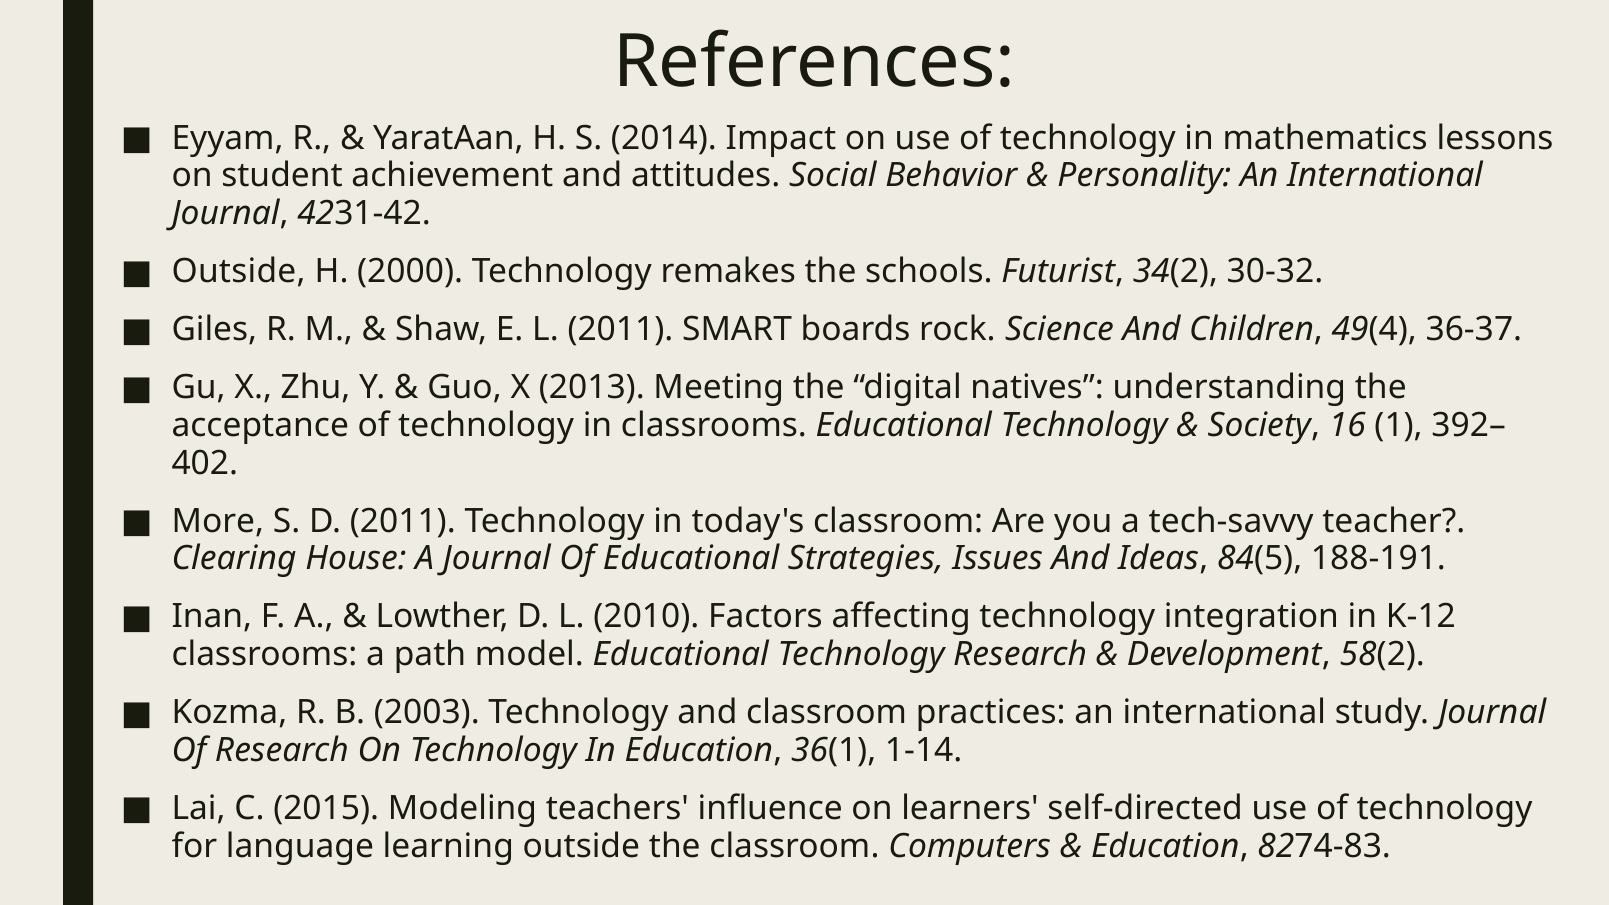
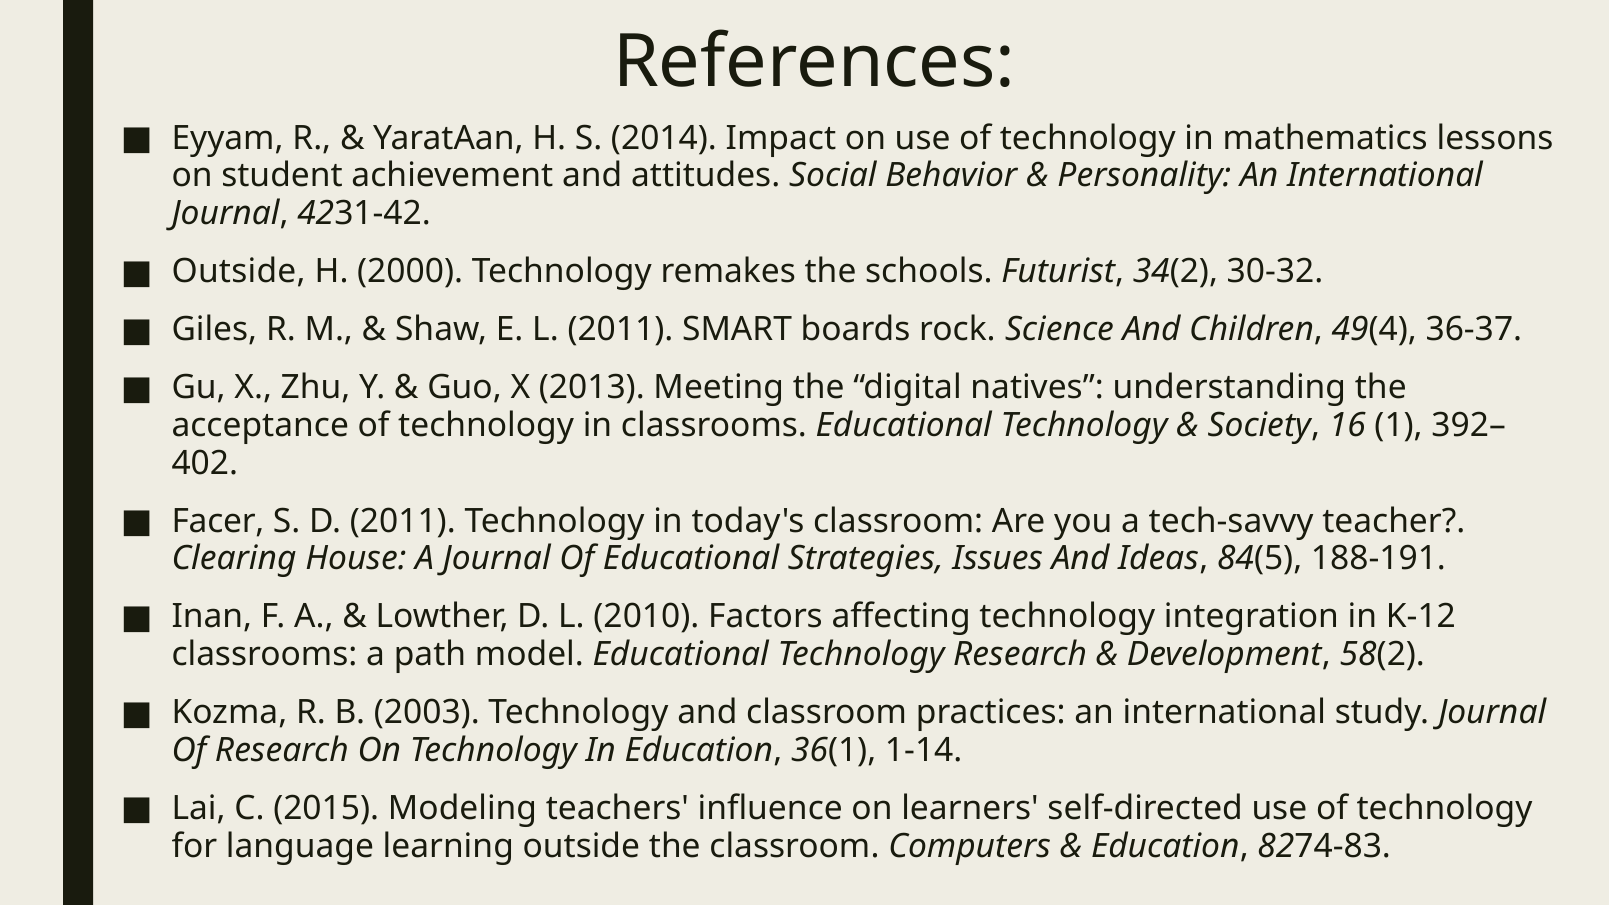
More: More -> Facer
